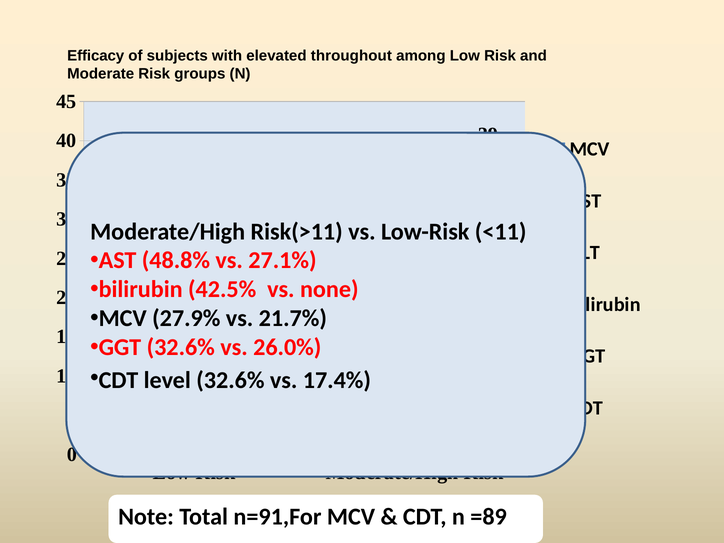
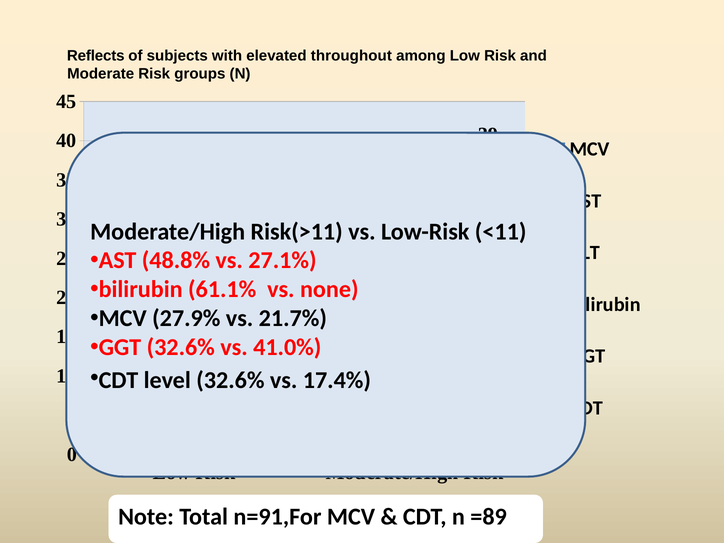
Efficacy: Efficacy -> Reflects
42.5%: 42.5% -> 61.1%
26.0%: 26.0% -> 41.0%
